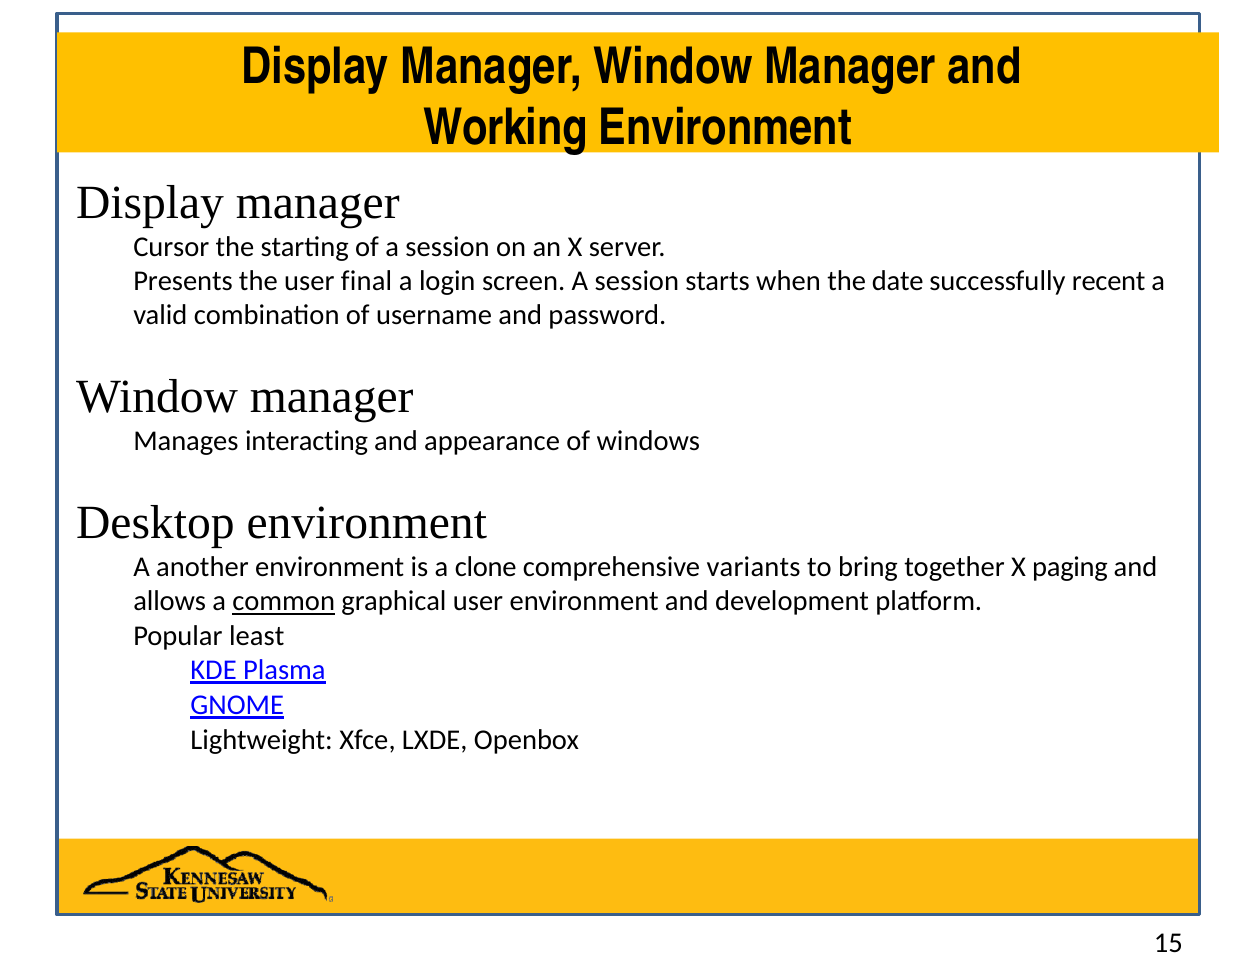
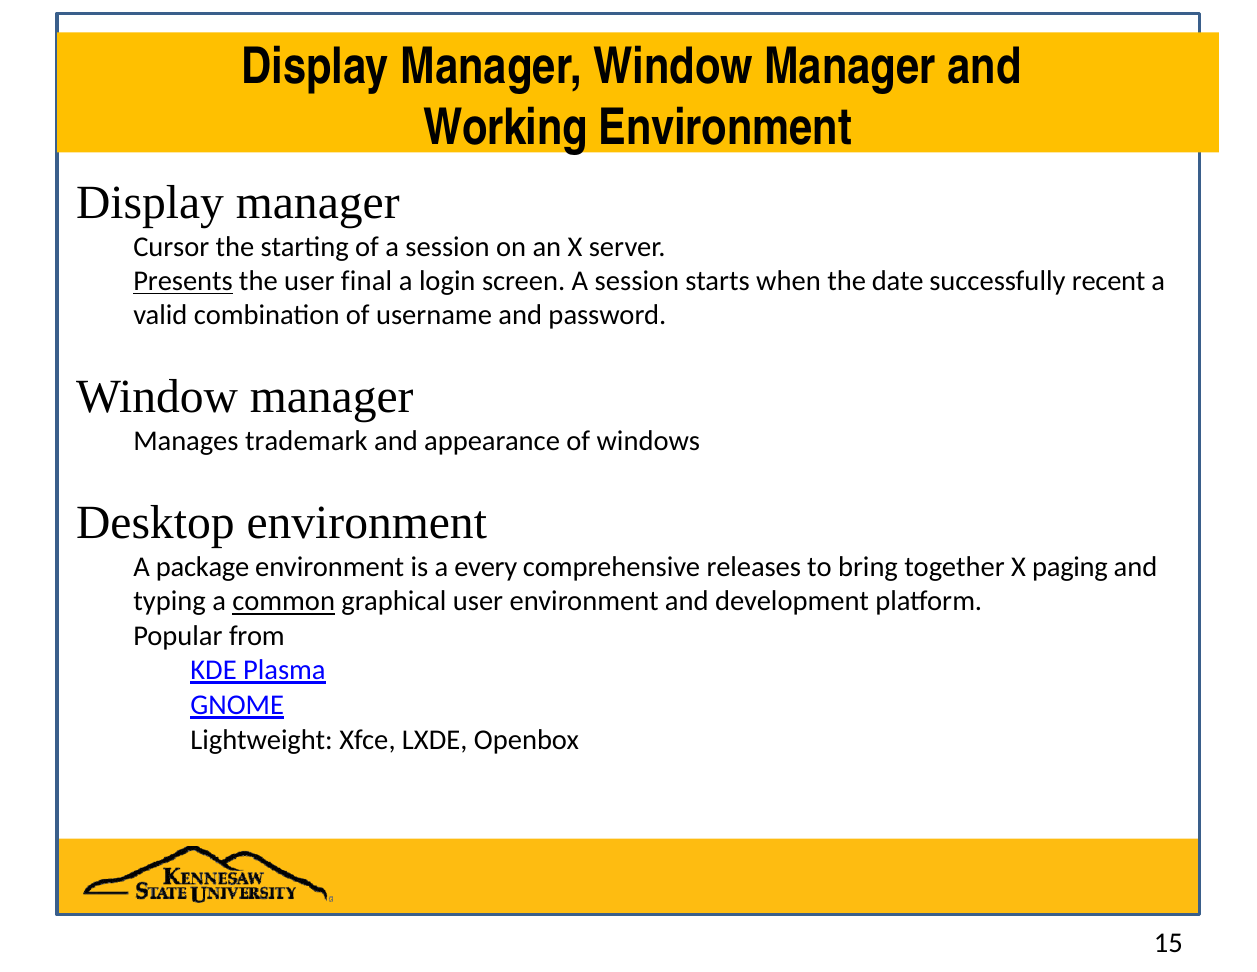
Presents underline: none -> present
interacting: interacting -> trademark
another: another -> package
clone: clone -> every
variants: variants -> releases
allows: allows -> typing
least: least -> from
